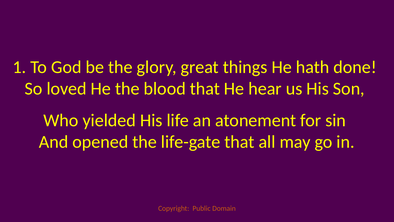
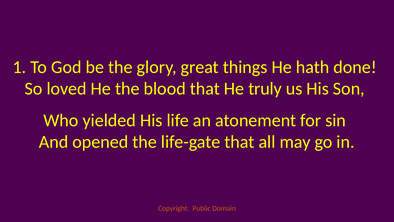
hear: hear -> truly
